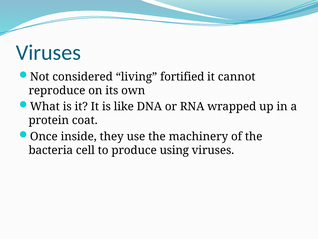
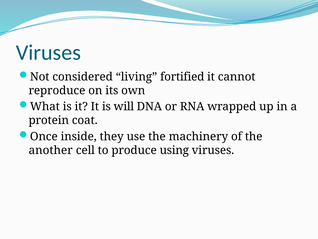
like: like -> will
bacteria: bacteria -> another
